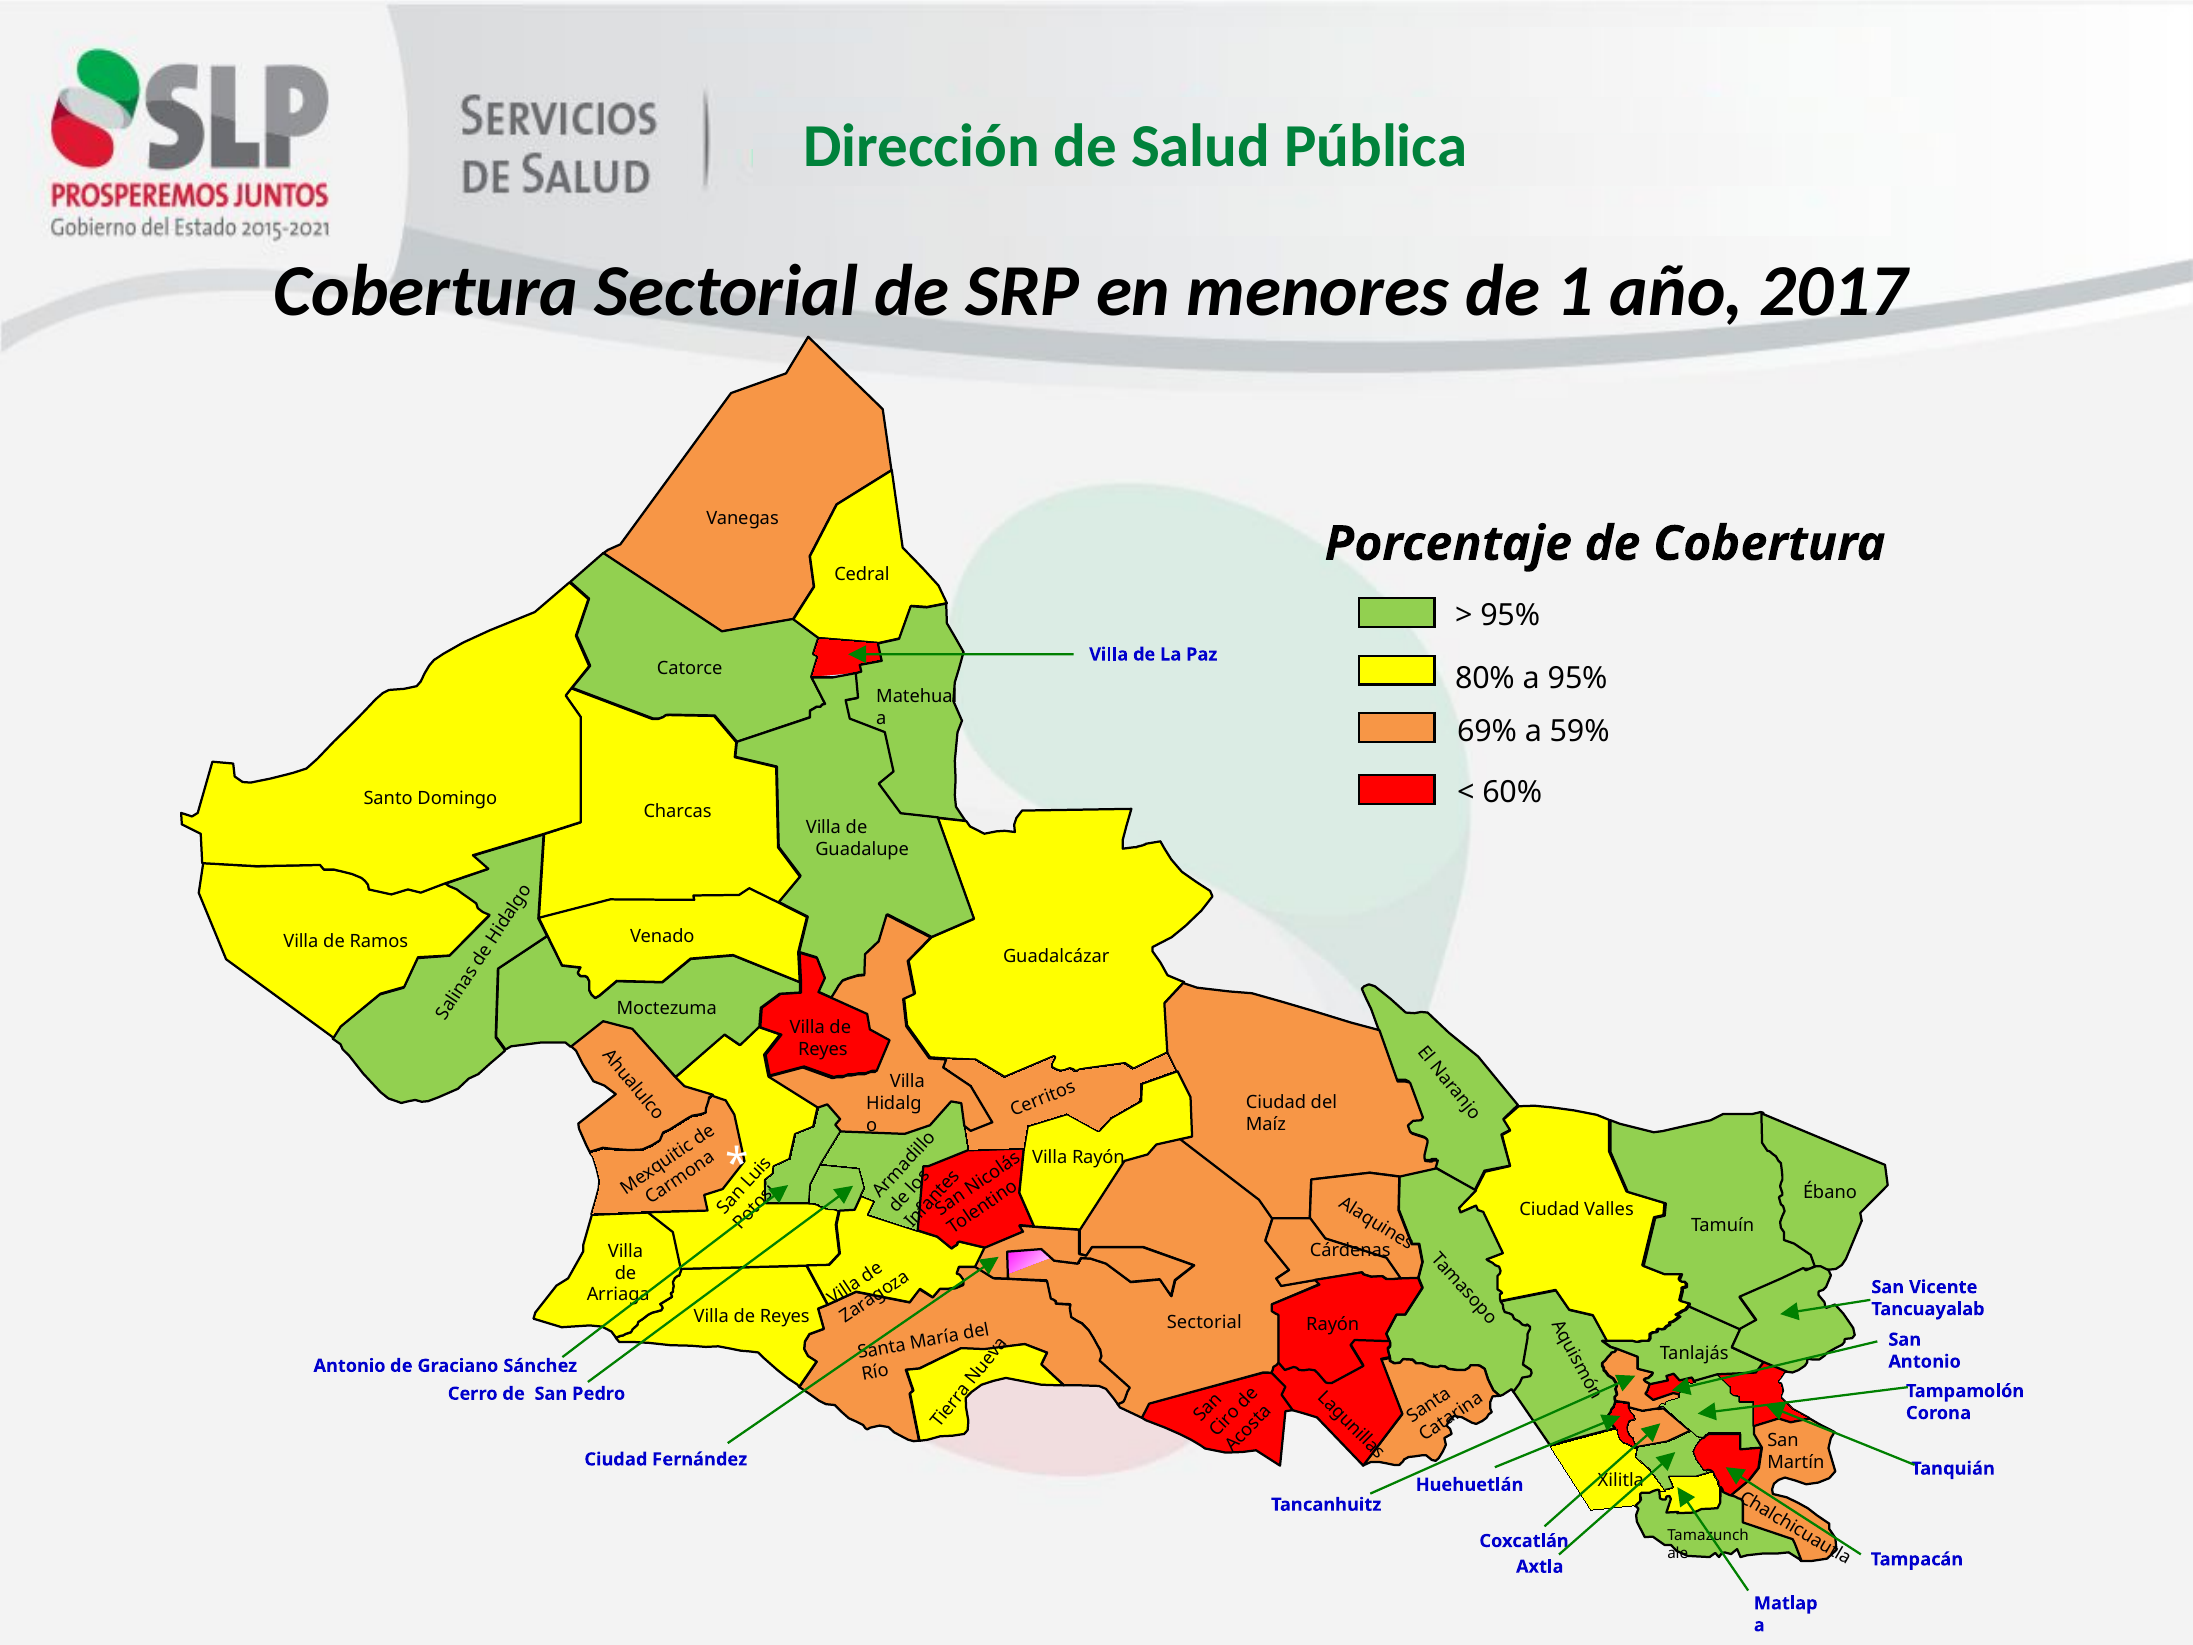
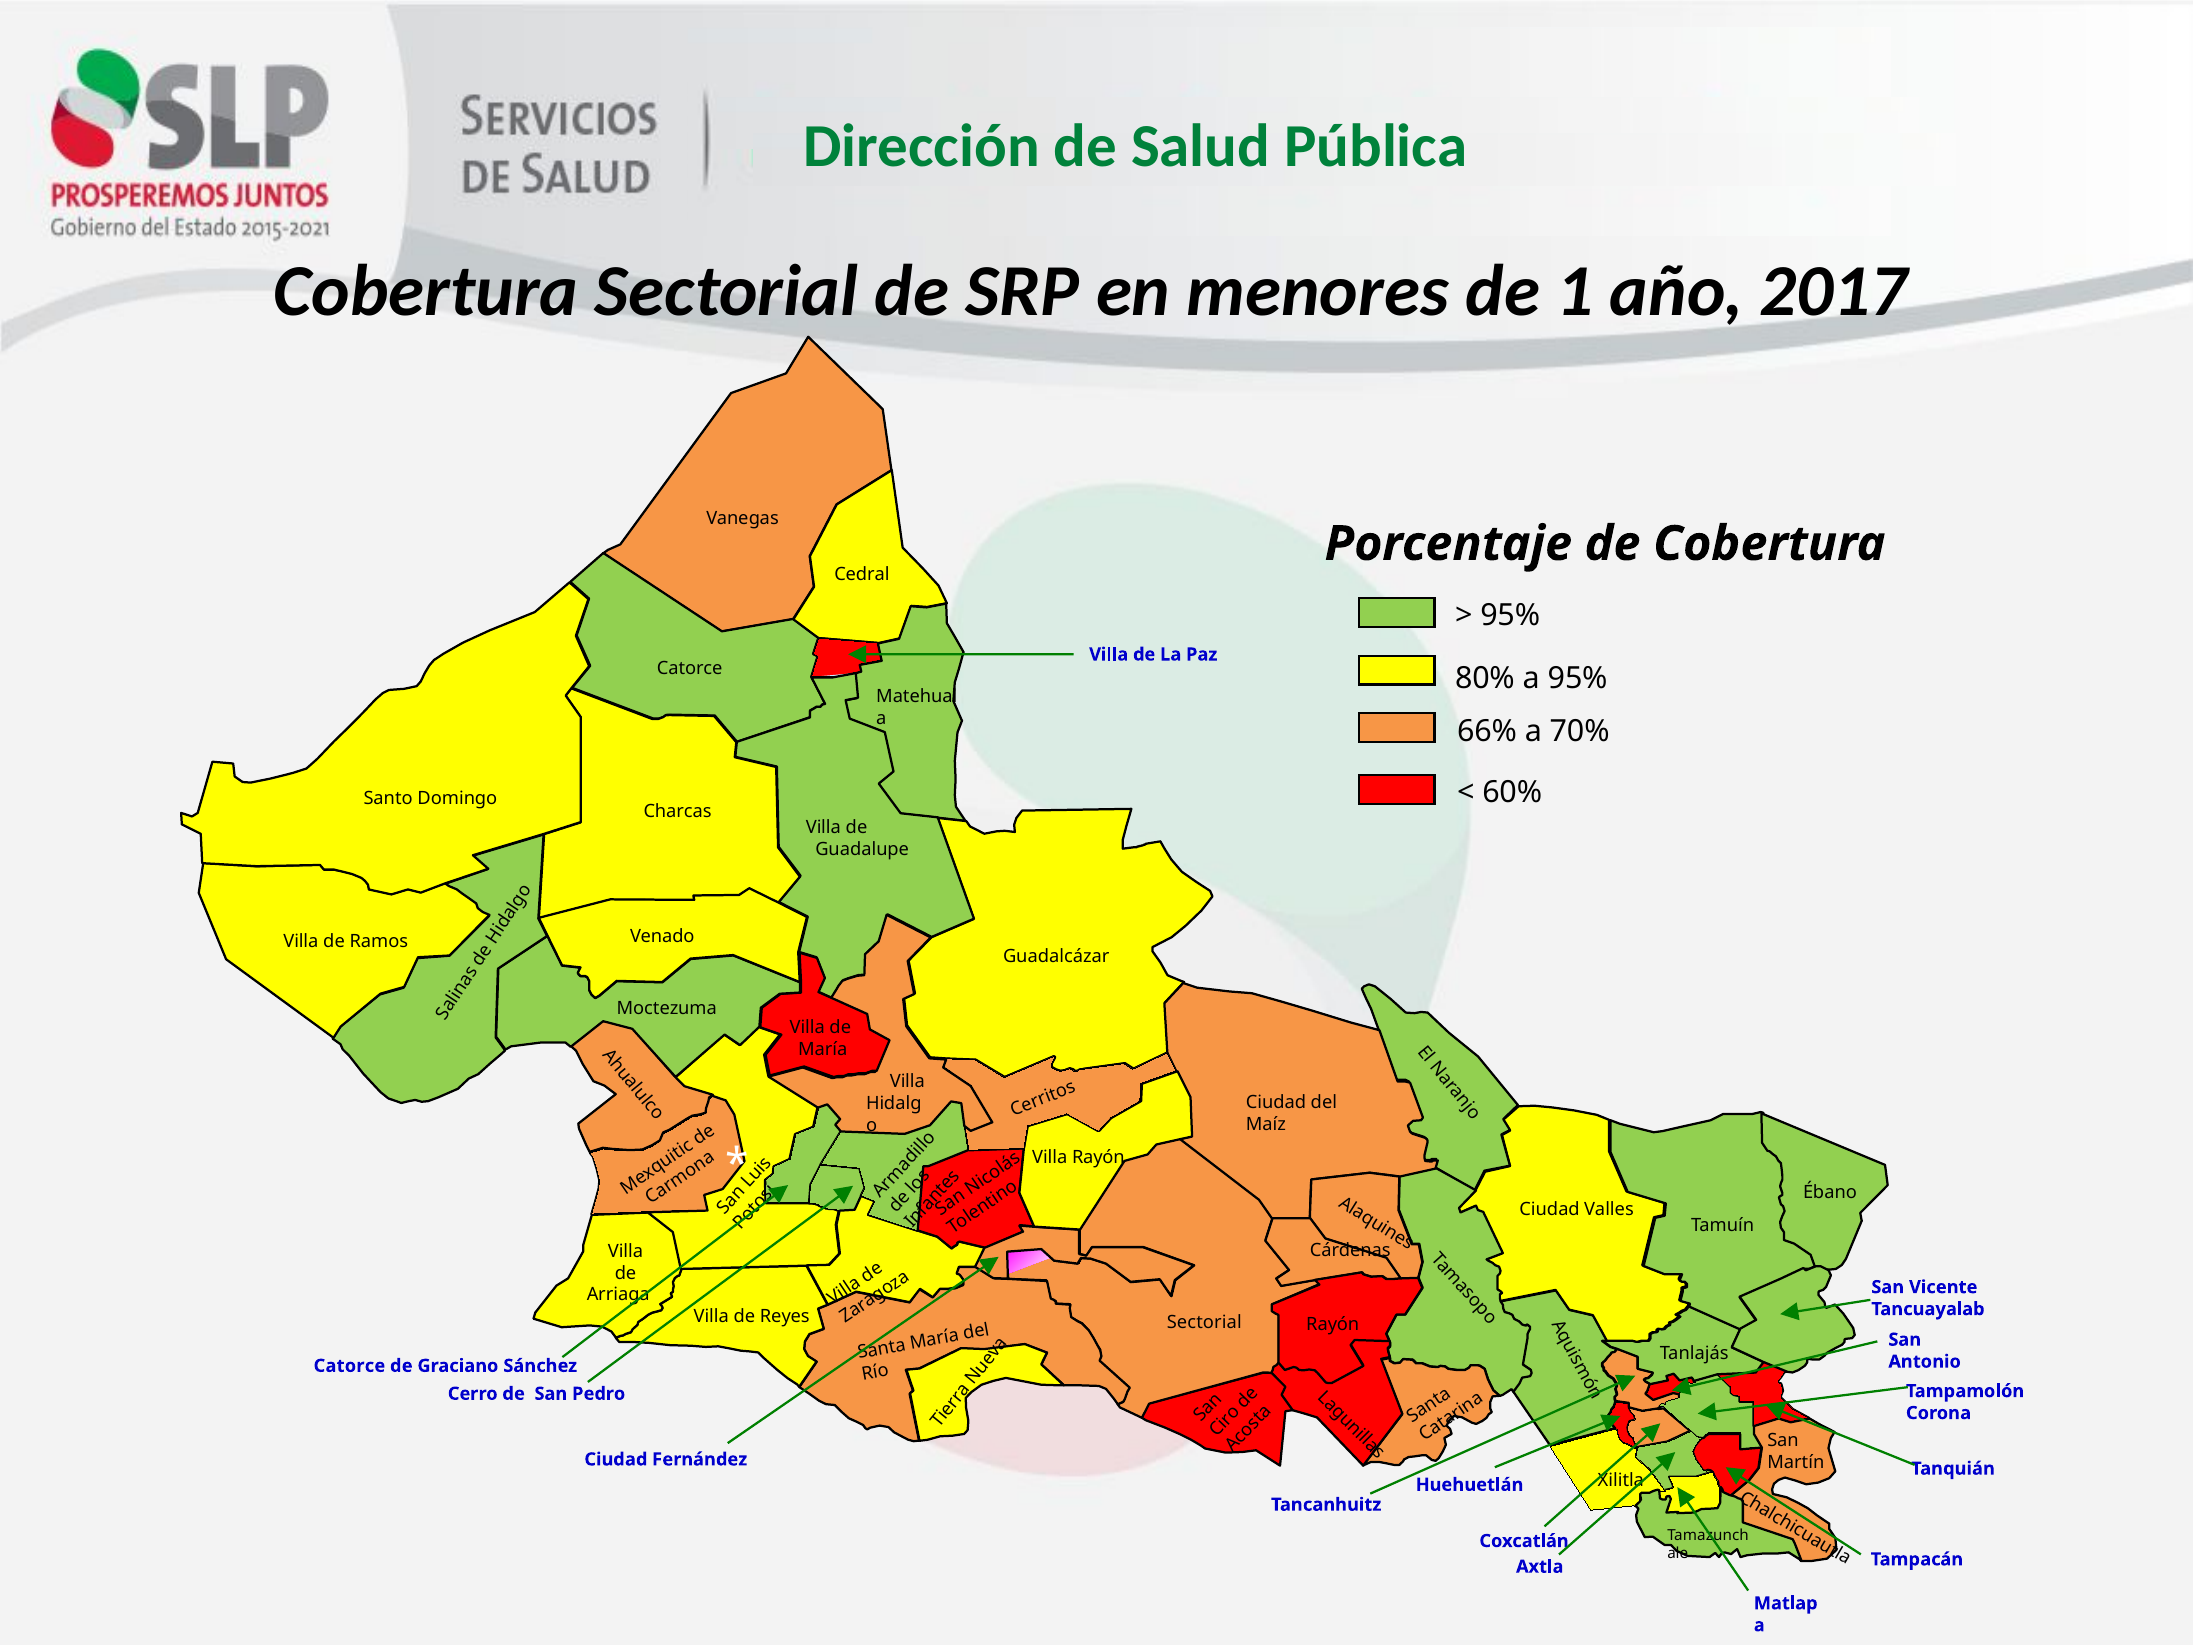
69%: 69% -> 66%
59%: 59% -> 70%
Reyes at (823, 1049): Reyes -> María
Antonio at (350, 1366): Antonio -> Catorce
